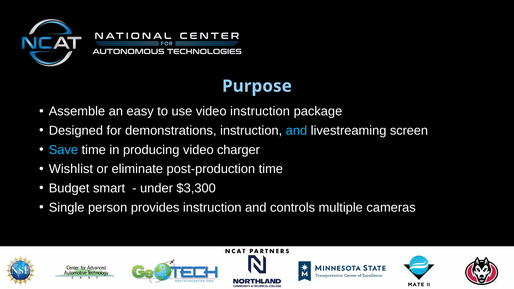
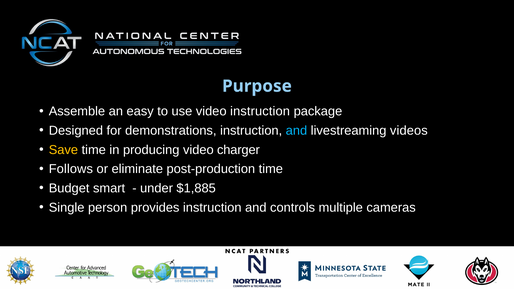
screen: screen -> videos
Save colour: light blue -> yellow
Wishlist: Wishlist -> Follows
$3,300: $3,300 -> $1,885
